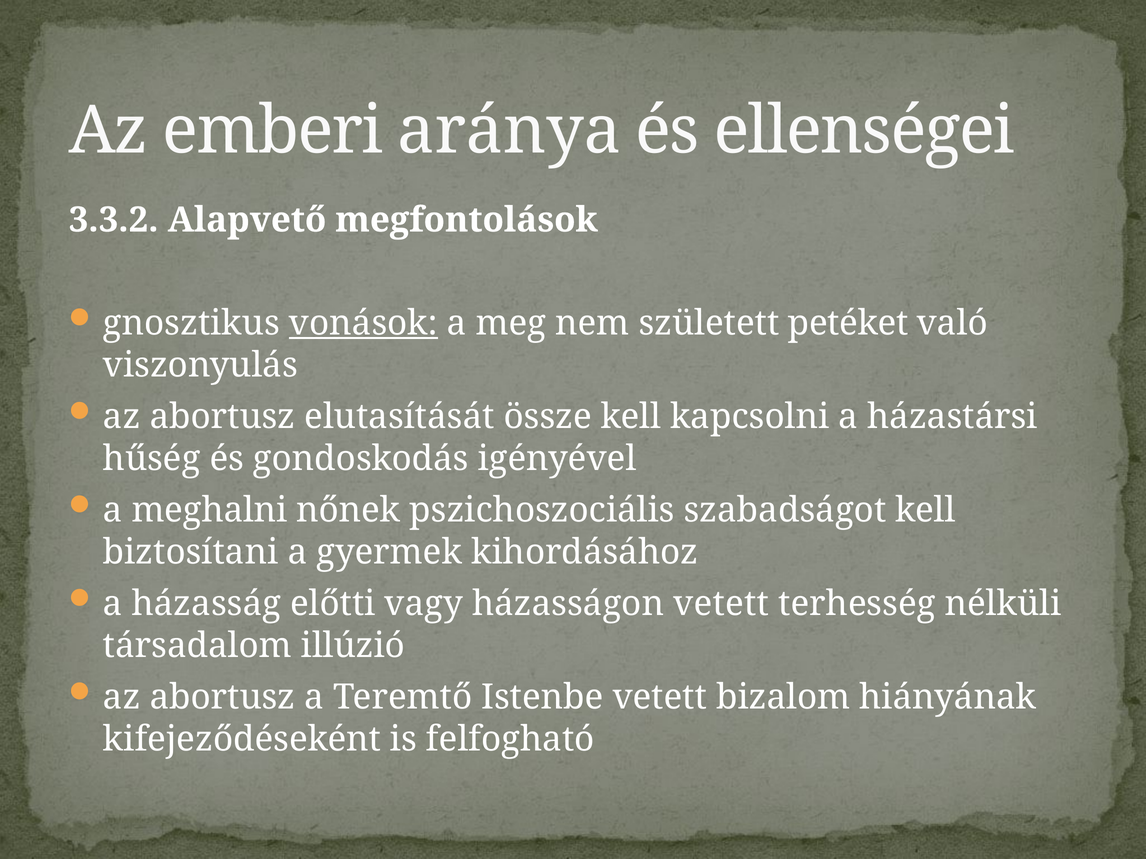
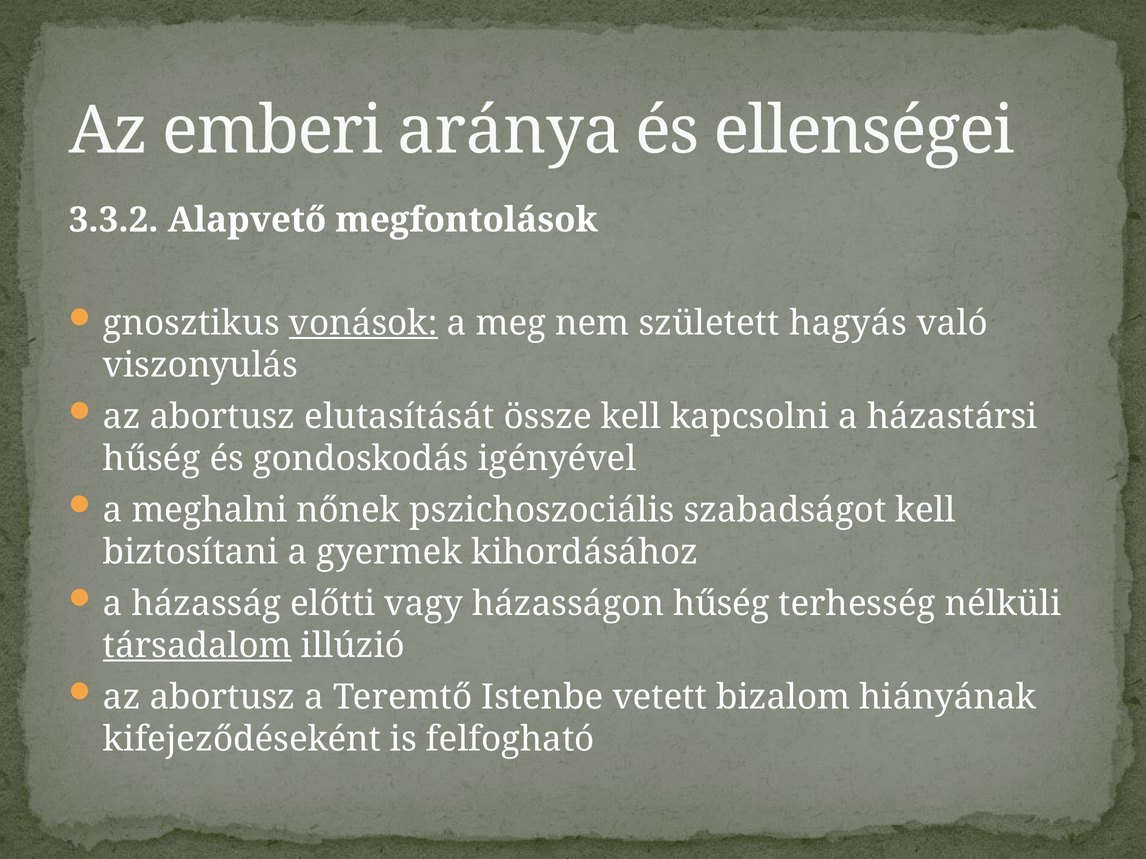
petéket: petéket -> hagyás
házasságon vetett: vetett -> hűség
társadalom underline: none -> present
